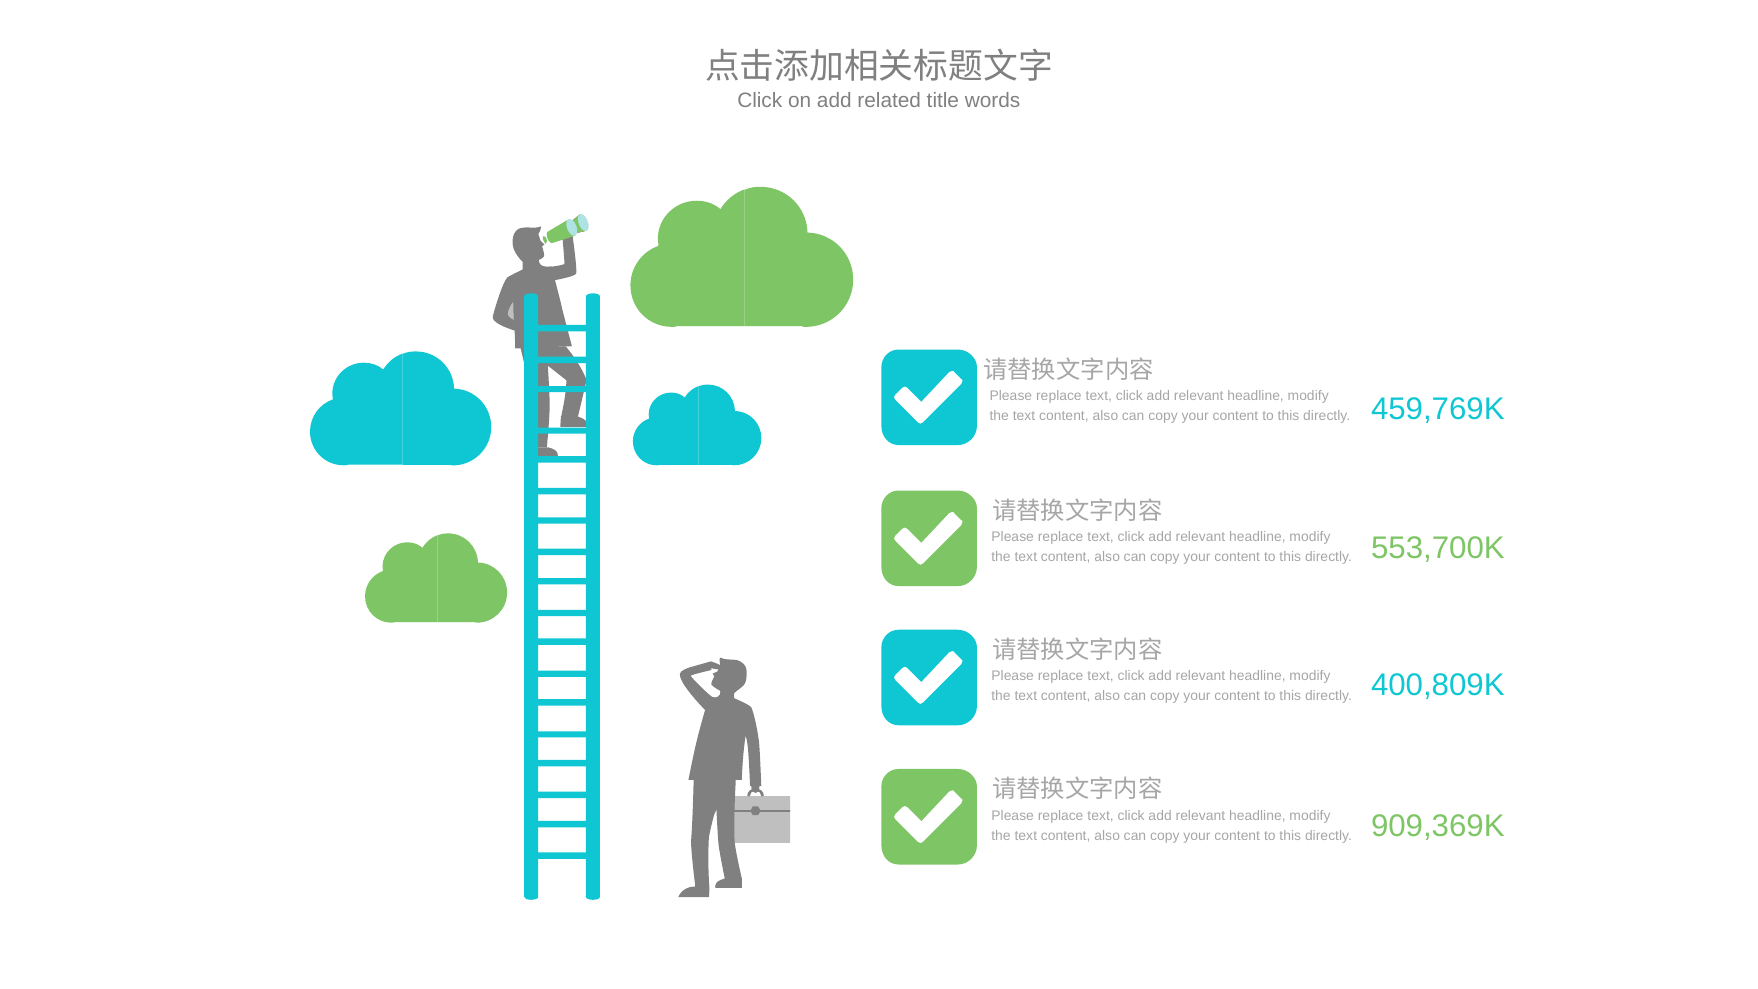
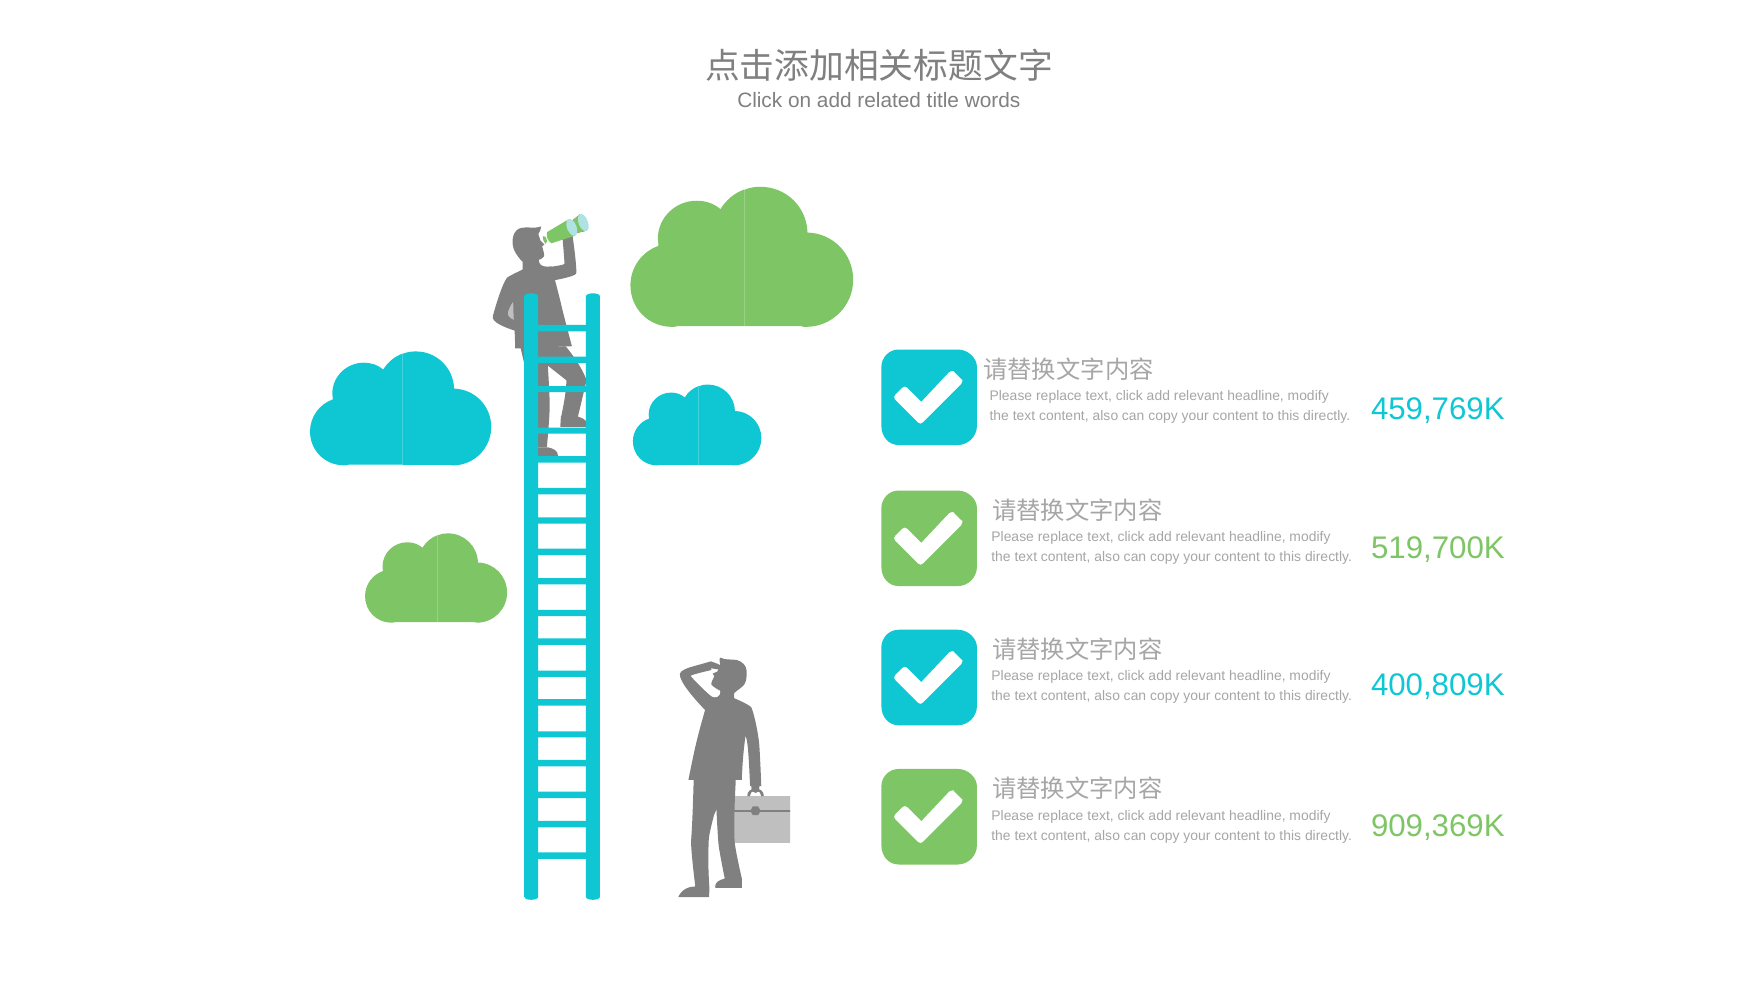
553,700K: 553,700K -> 519,700K
